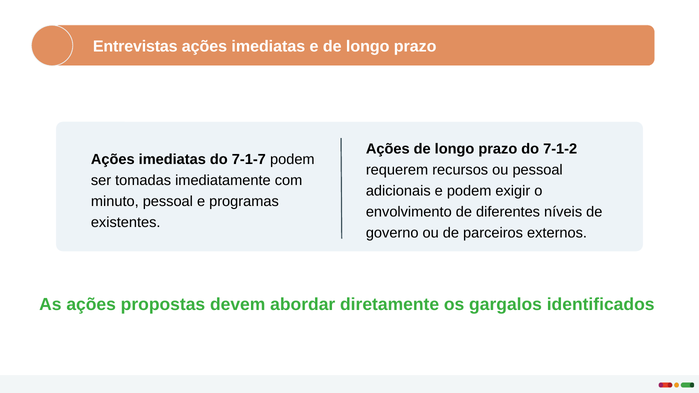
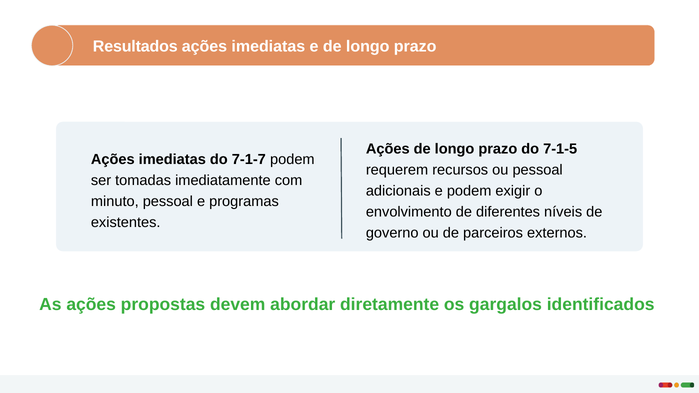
Entrevistas: Entrevistas -> Resultados
7-1-2: 7-1-2 -> 7-1-5
